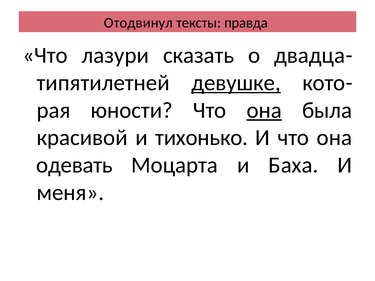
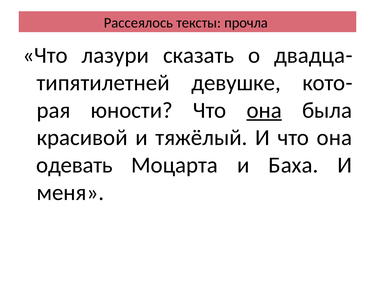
Отодвинул: Отодвинул -> Рассеялось
правда: правда -> прочла
девушке underline: present -> none
тихонько: тихонько -> тяжёлый
